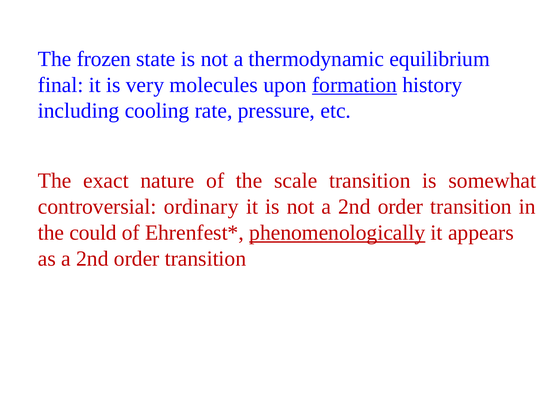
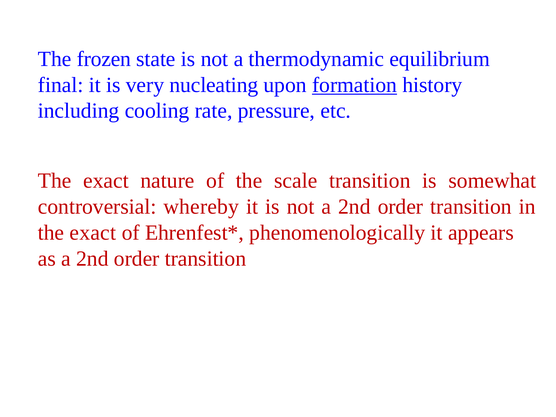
molecules: molecules -> nucleating
ordinary: ordinary -> whereby
could at (93, 233): could -> exact
phenomenologically underline: present -> none
